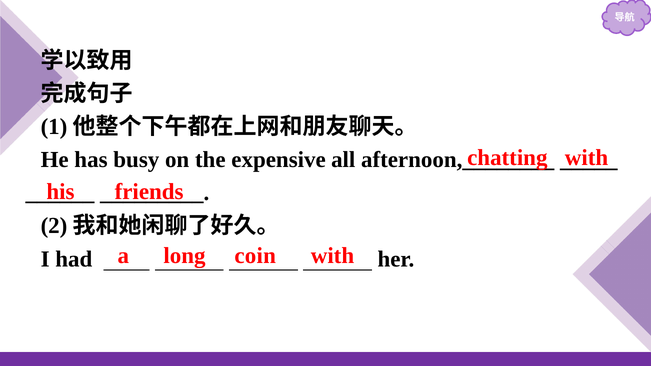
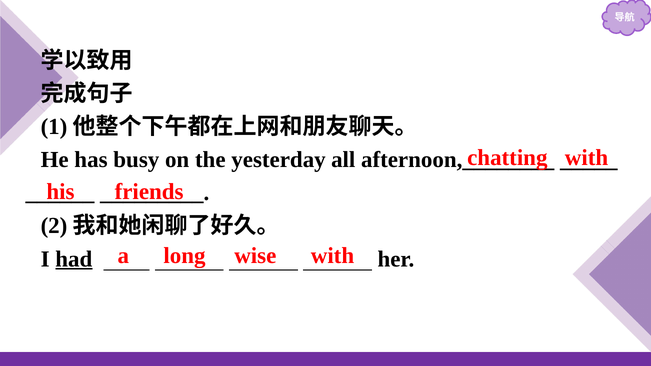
expensive: expensive -> yesterday
coin: coin -> wise
had underline: none -> present
